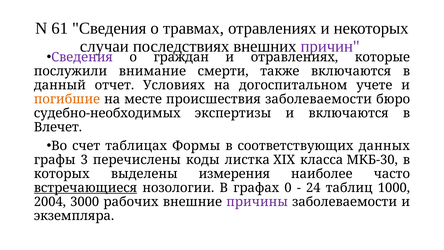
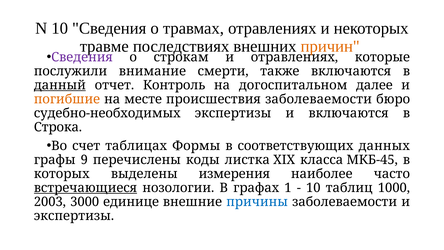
N 61: 61 -> 10
случаи: случаи -> травме
причин colour: purple -> orange
граждан: граждан -> строкам
данный underline: none -> present
Условиях: Условиях -> Контроль
учете: учете -> далее
Влечет: Влечет -> Строка
3: 3 -> 9
МКБ-30: МКБ-30 -> МКБ-45
0: 0 -> 1
24 at (313, 188): 24 -> 10
2004: 2004 -> 2003
рабочих: рабочих -> единице
причины colour: purple -> blue
экземпляра at (74, 216): экземпляра -> экспертизы
